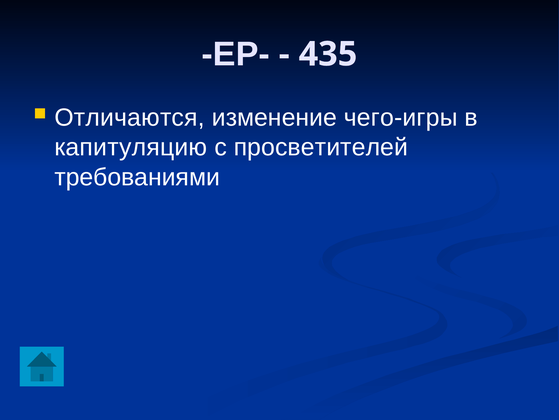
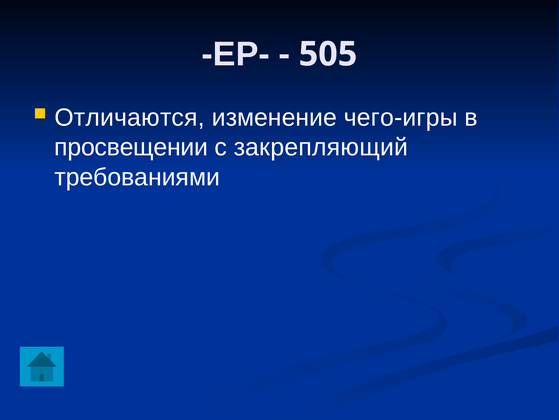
435: 435 -> 505
капитуляцию: капитуляцию -> просвещении
просветителей: просветителей -> закрепляющий
